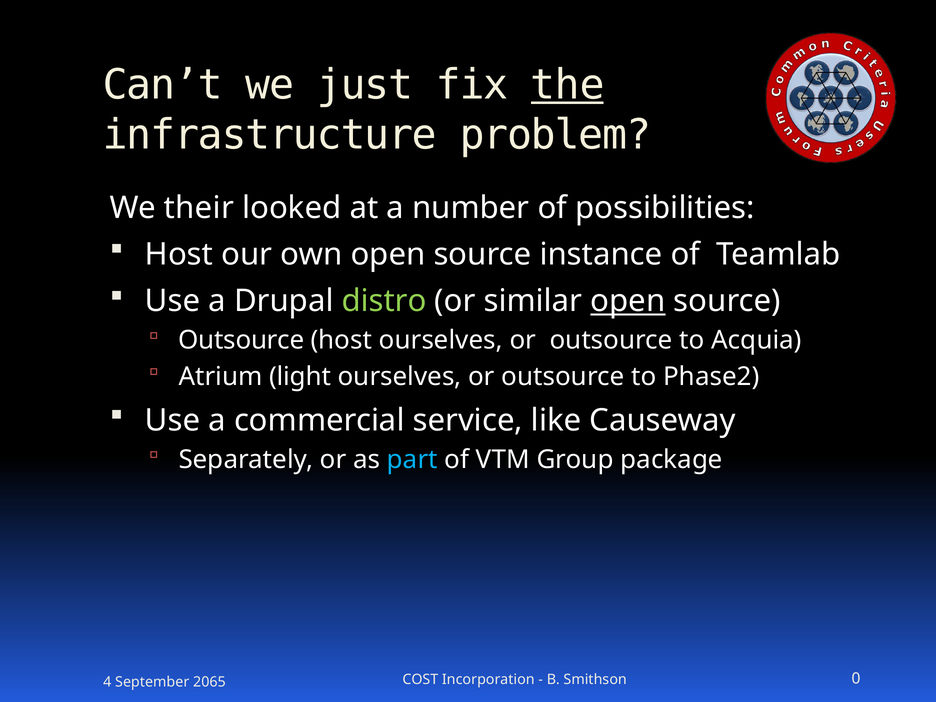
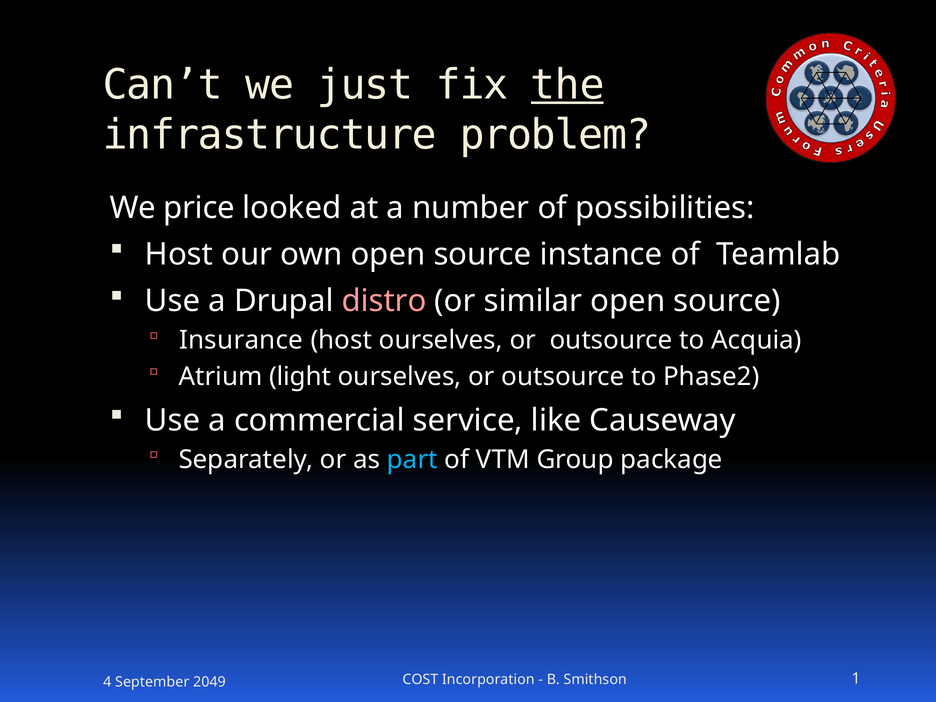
their: their -> price
distro colour: light green -> pink
open at (628, 301) underline: present -> none
Outsource at (241, 340): Outsource -> Insurance
0: 0 -> 1
2065: 2065 -> 2049
